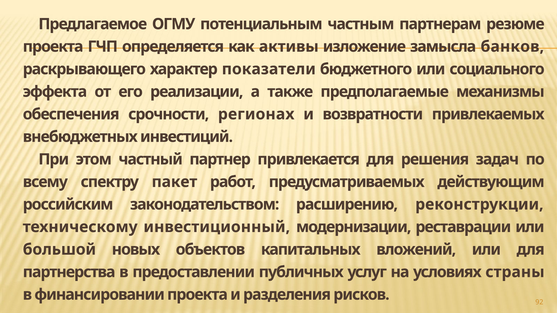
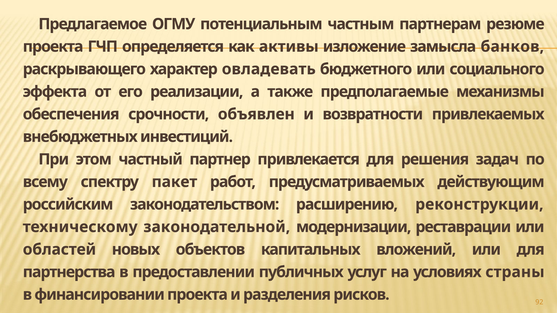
показатели: показатели -> овладевать
регионах: регионах -> объявлен
инвестиционный: инвестиционный -> законодательной
большой: большой -> областей
